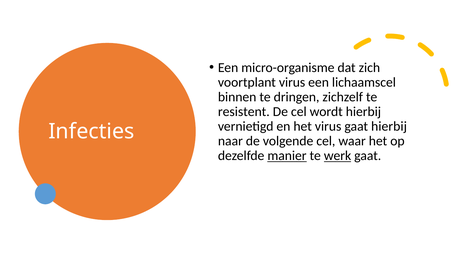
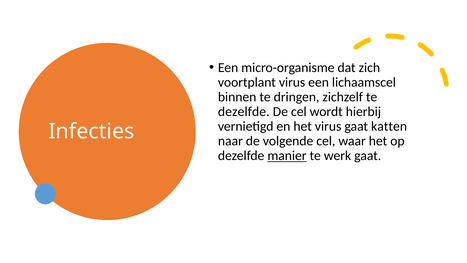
resistent at (244, 112): resistent -> dezelfde
gaat hierbij: hierbij -> katten
werk underline: present -> none
